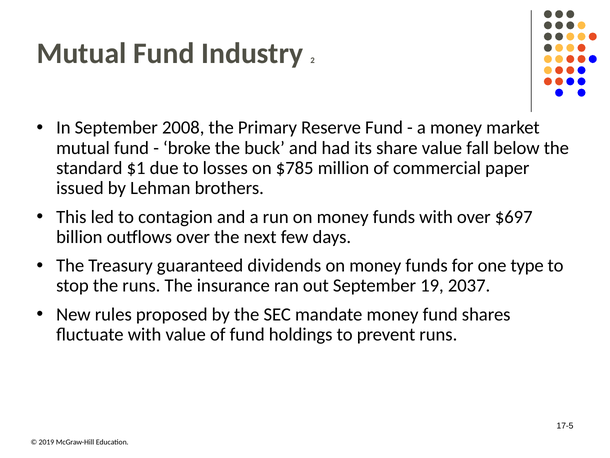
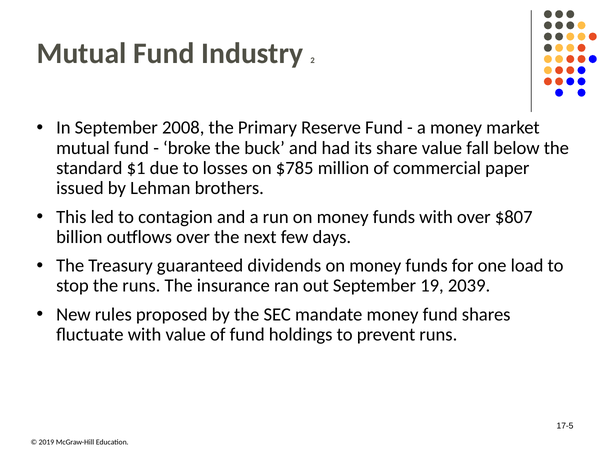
$697: $697 -> $807
type: type -> load
2037: 2037 -> 2039
